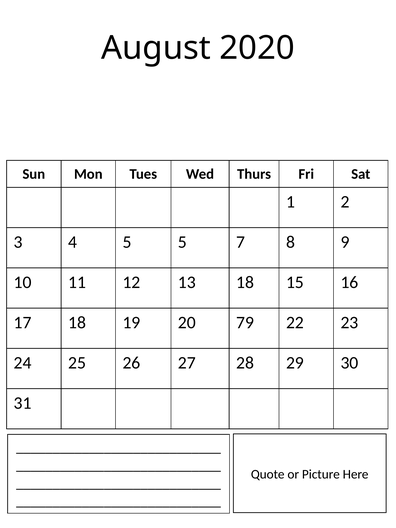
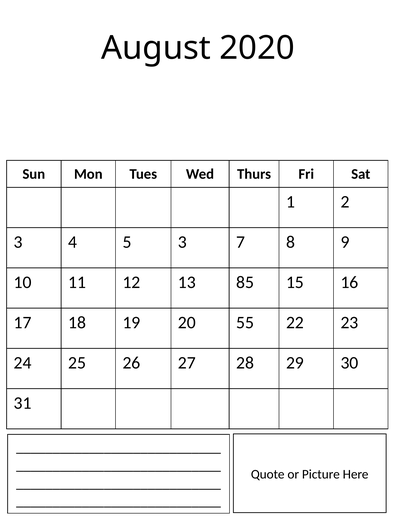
5 5: 5 -> 3
13 18: 18 -> 85
79: 79 -> 55
